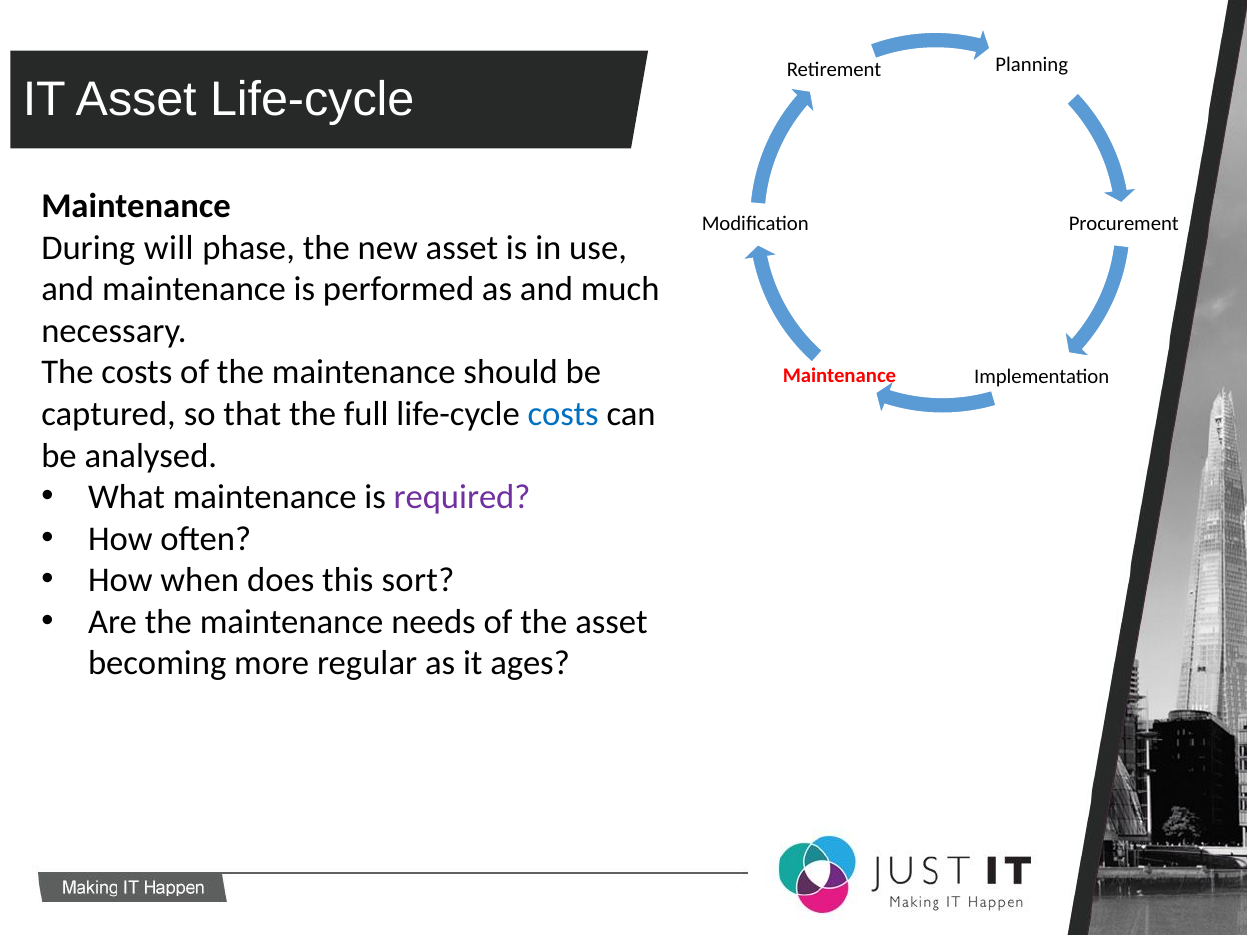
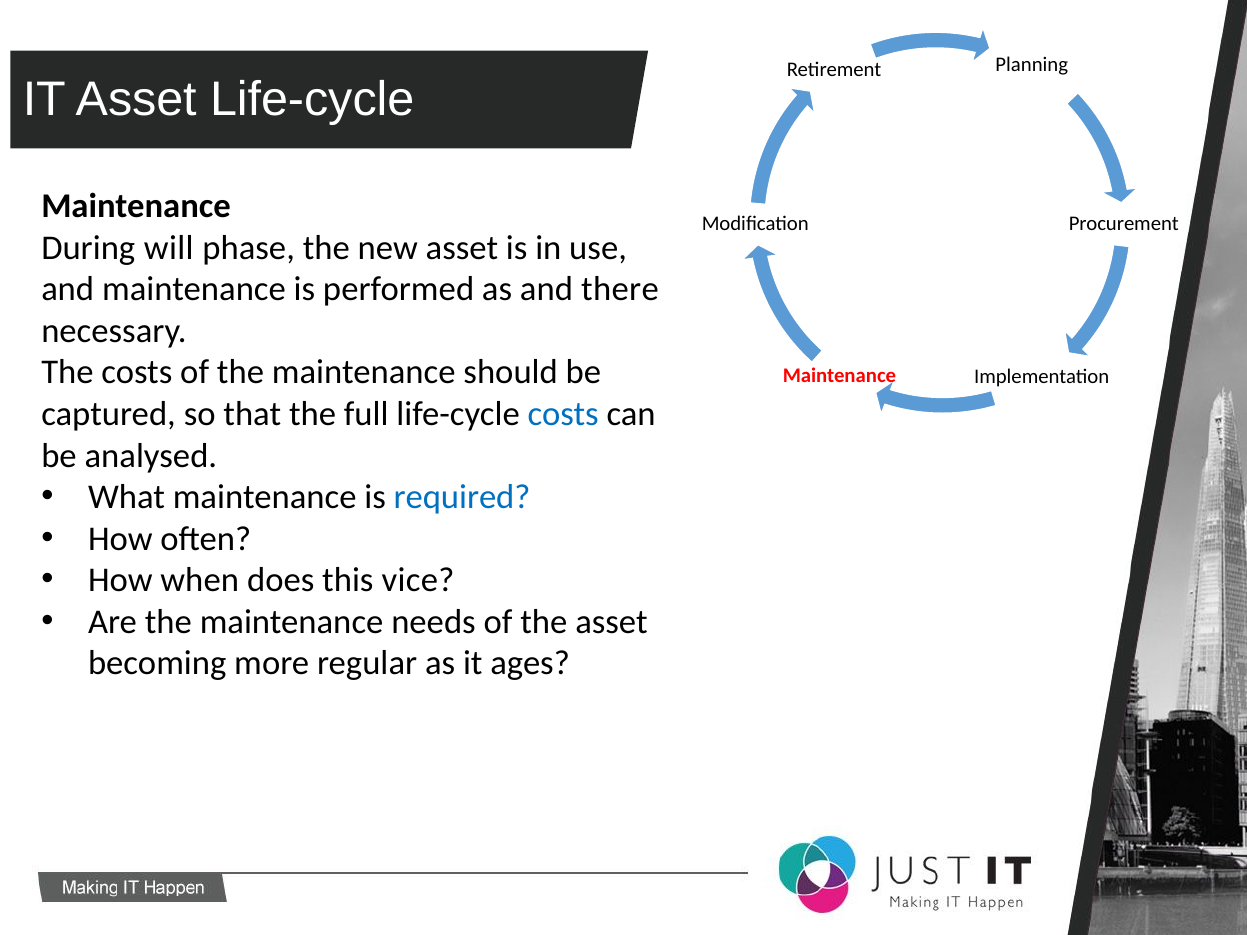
much: much -> there
required colour: purple -> blue
sort: sort -> vice
